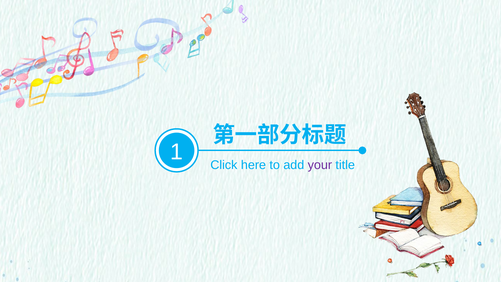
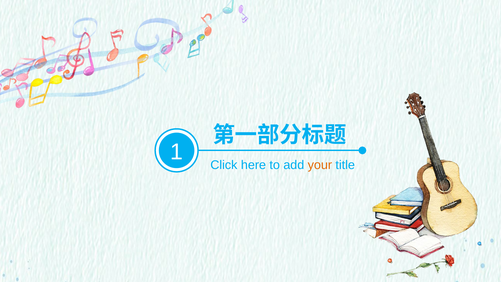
your colour: purple -> orange
